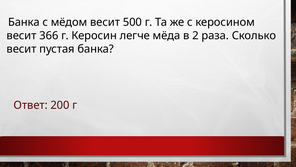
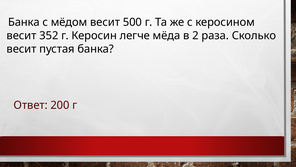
366: 366 -> 352
